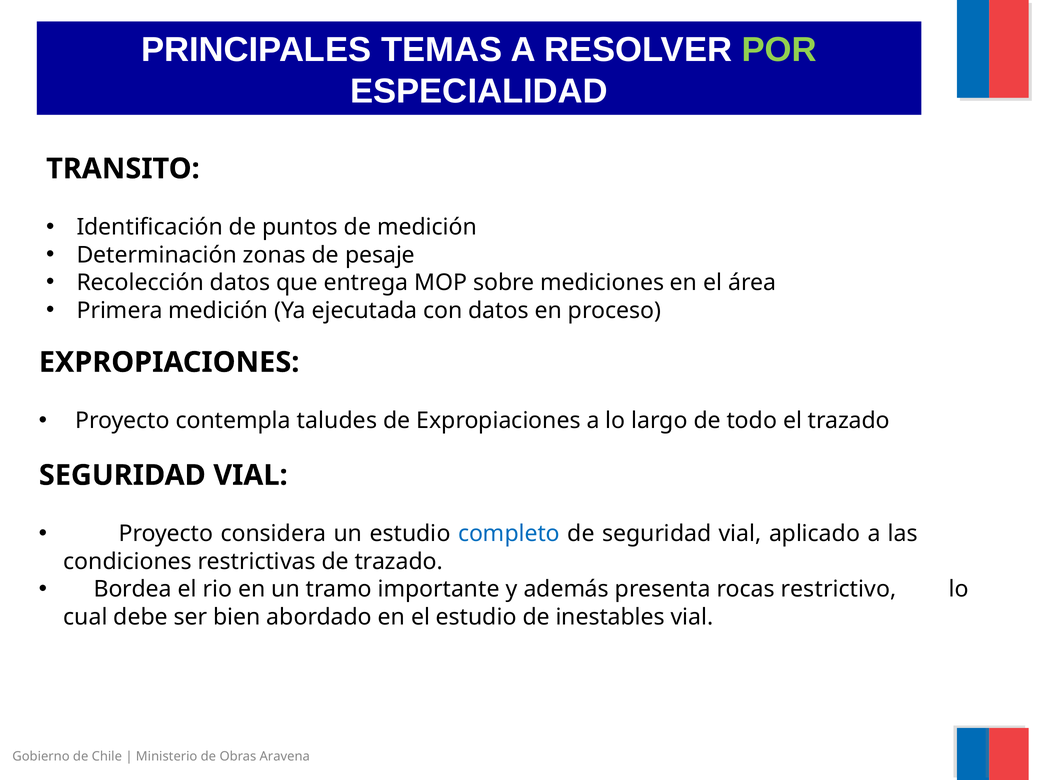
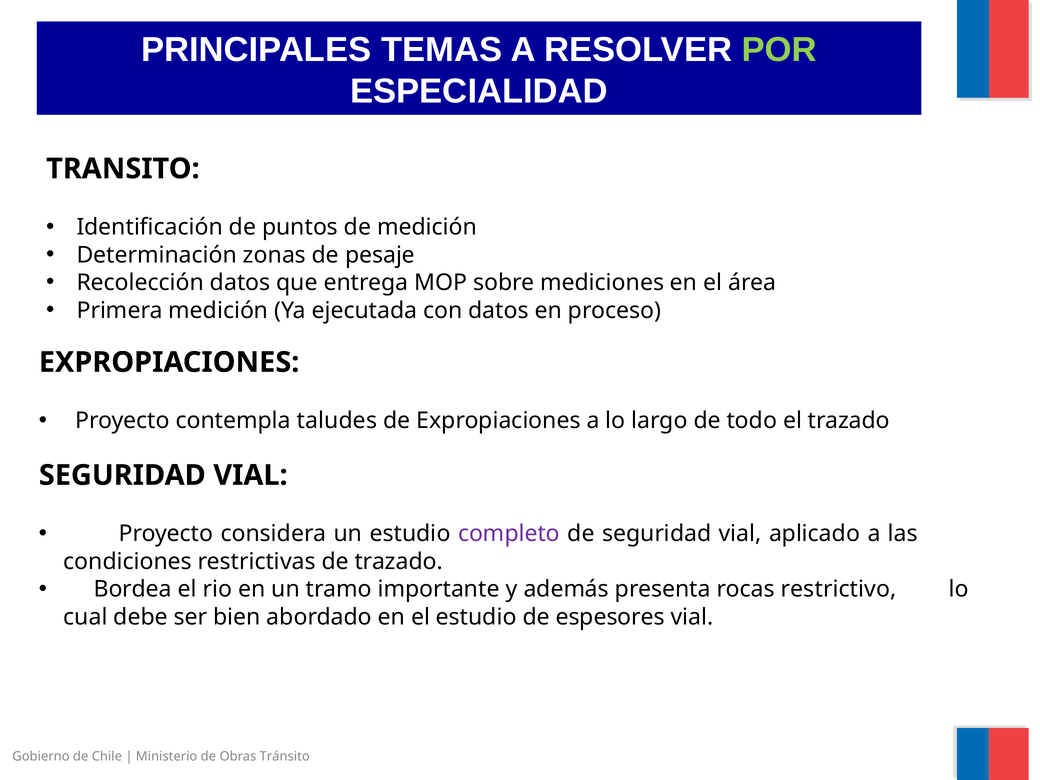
completo colour: blue -> purple
inestables: inestables -> espesores
Aravena: Aravena -> Tránsito
